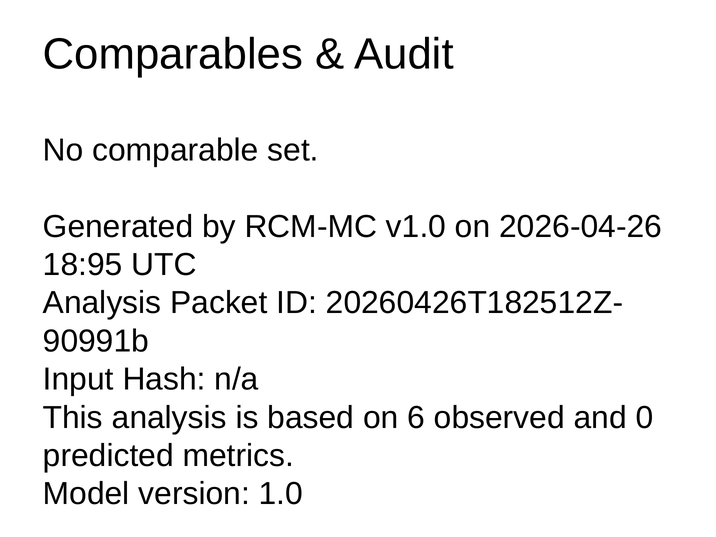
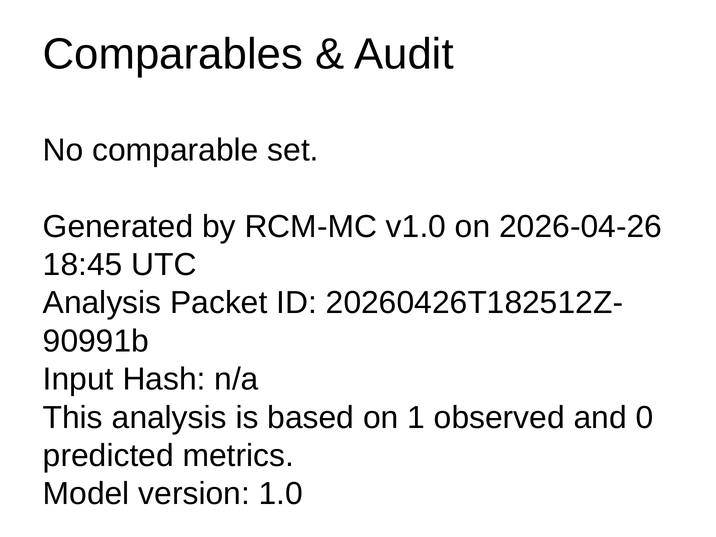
18:95: 18:95 -> 18:45
6: 6 -> 1
